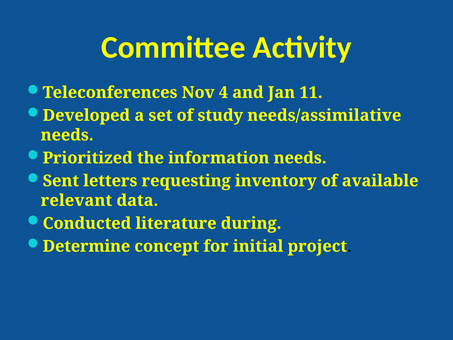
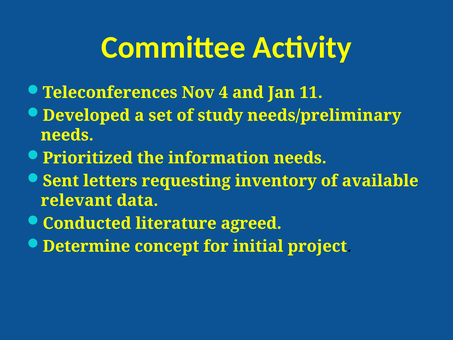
needs/assimilative: needs/assimilative -> needs/preliminary
during: during -> agreed
